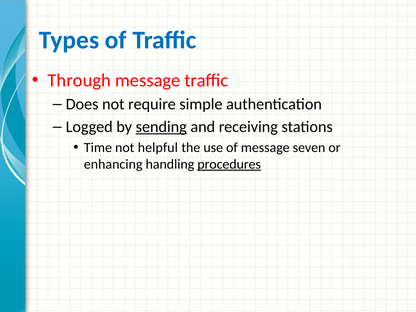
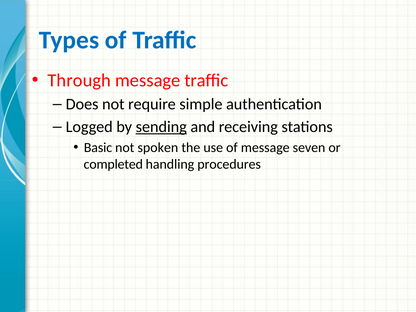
Time: Time -> Basic
helpful: helpful -> spoken
enhancing: enhancing -> completed
procedures underline: present -> none
